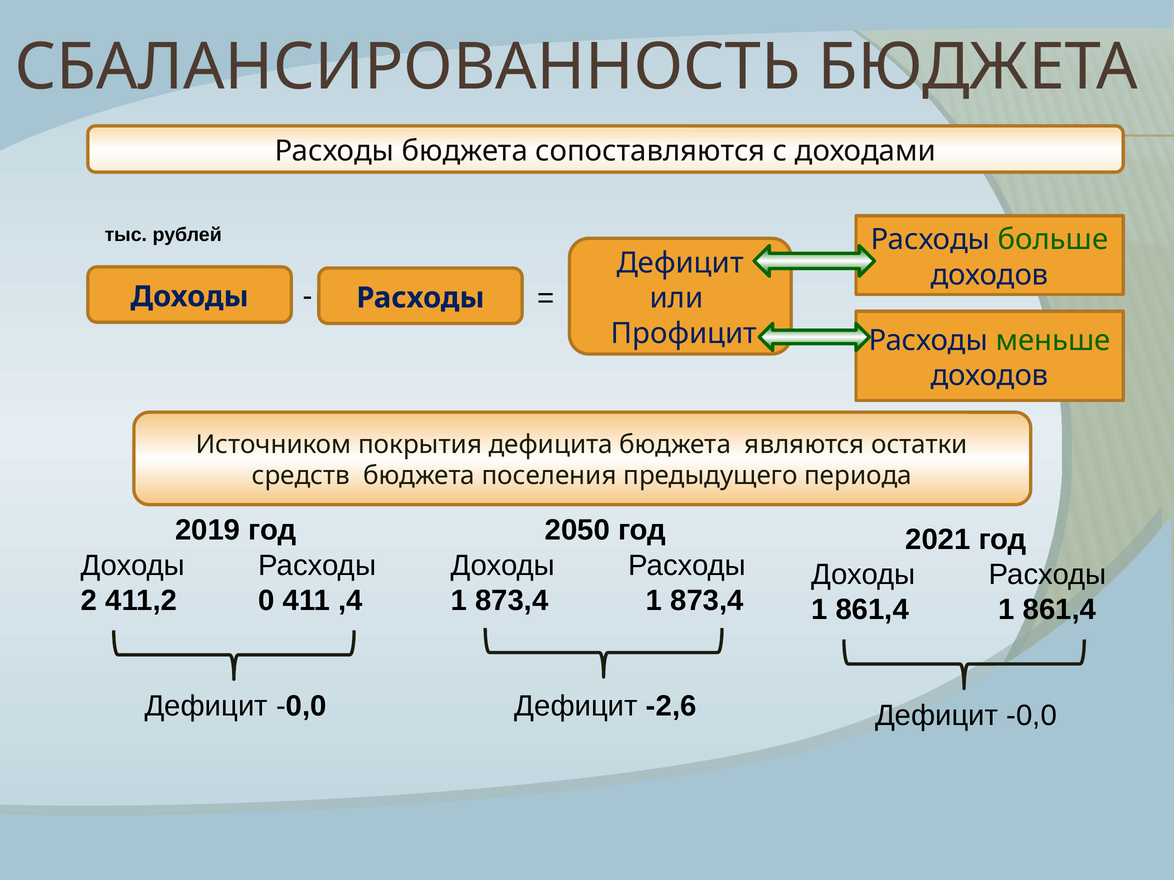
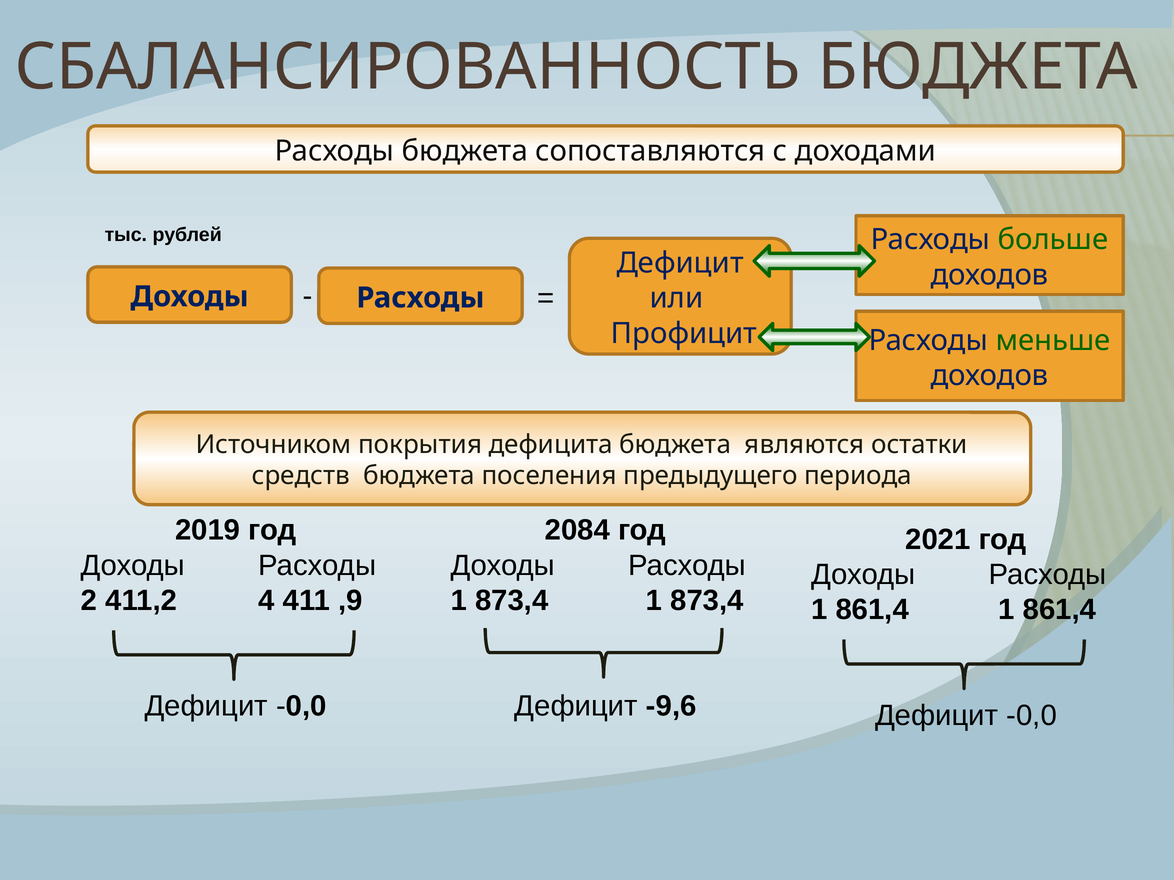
2050: 2050 -> 2084
0: 0 -> 4
,4: ,4 -> ,9
-2,6: -2,6 -> -9,6
